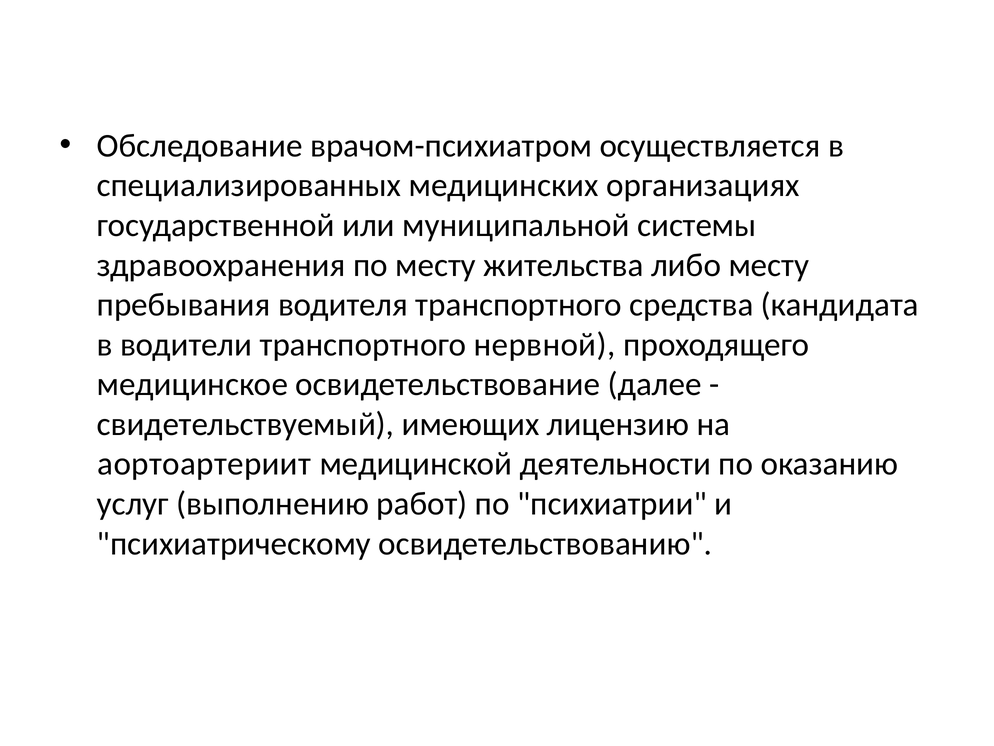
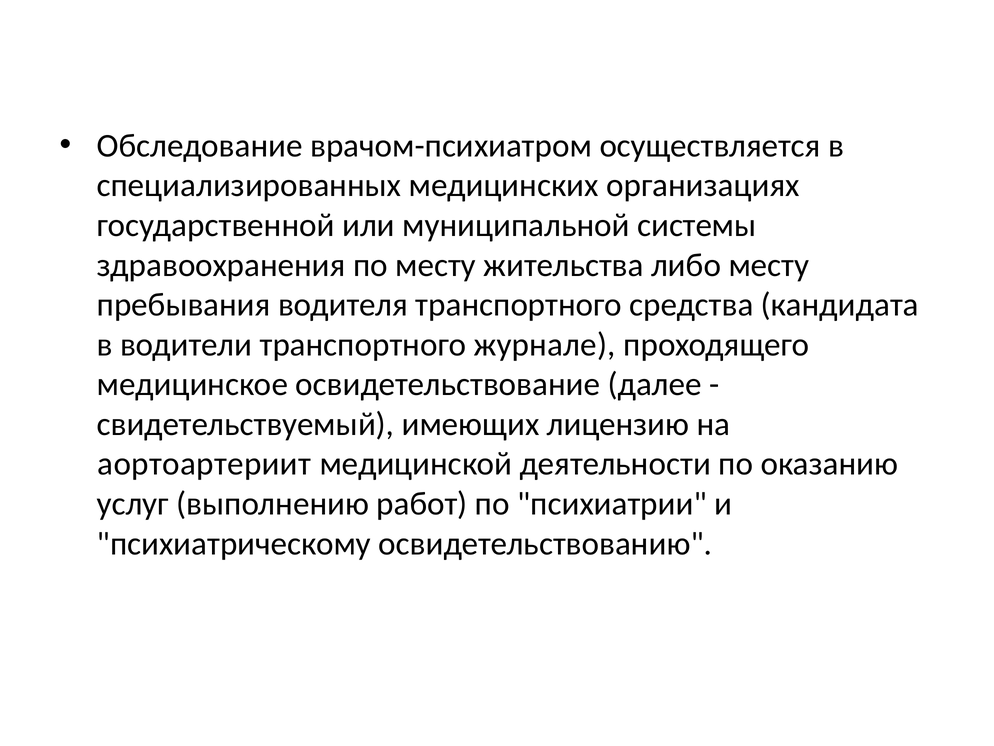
нервной: нервной -> журнале
